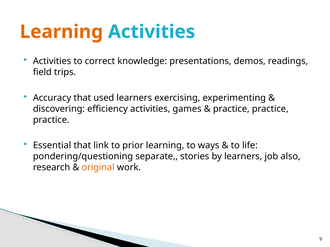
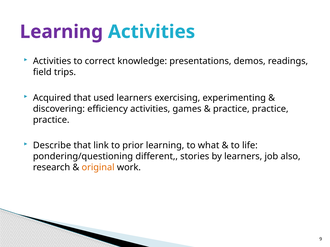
Learning at (61, 32) colour: orange -> purple
Accuracy: Accuracy -> Acquired
Essential: Essential -> Describe
ways: ways -> what
separate: separate -> different
